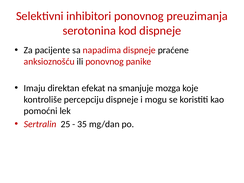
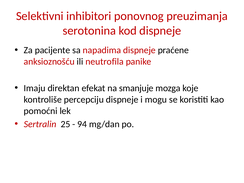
ili ponovnog: ponovnog -> neutrofila
35: 35 -> 94
